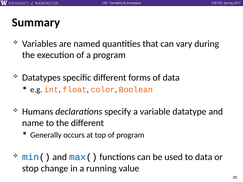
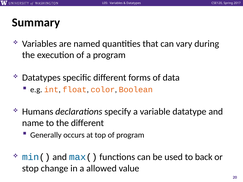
to data: data -> back
running: running -> allowed
